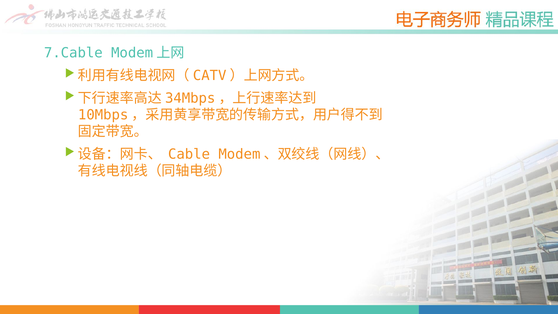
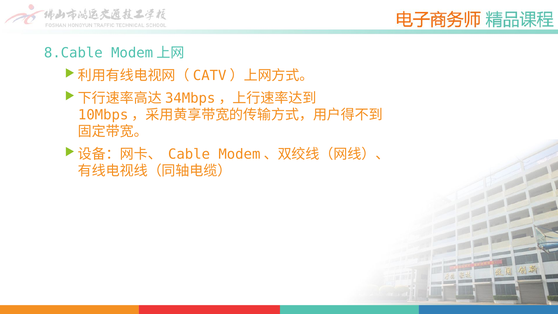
7.Cable: 7.Cable -> 8.Cable
